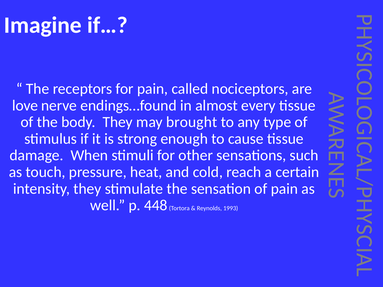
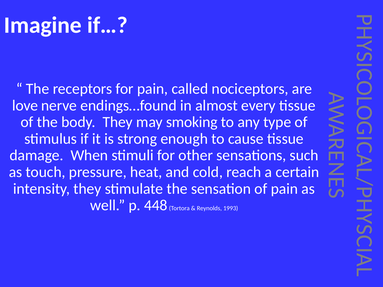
brought: brought -> smoking
